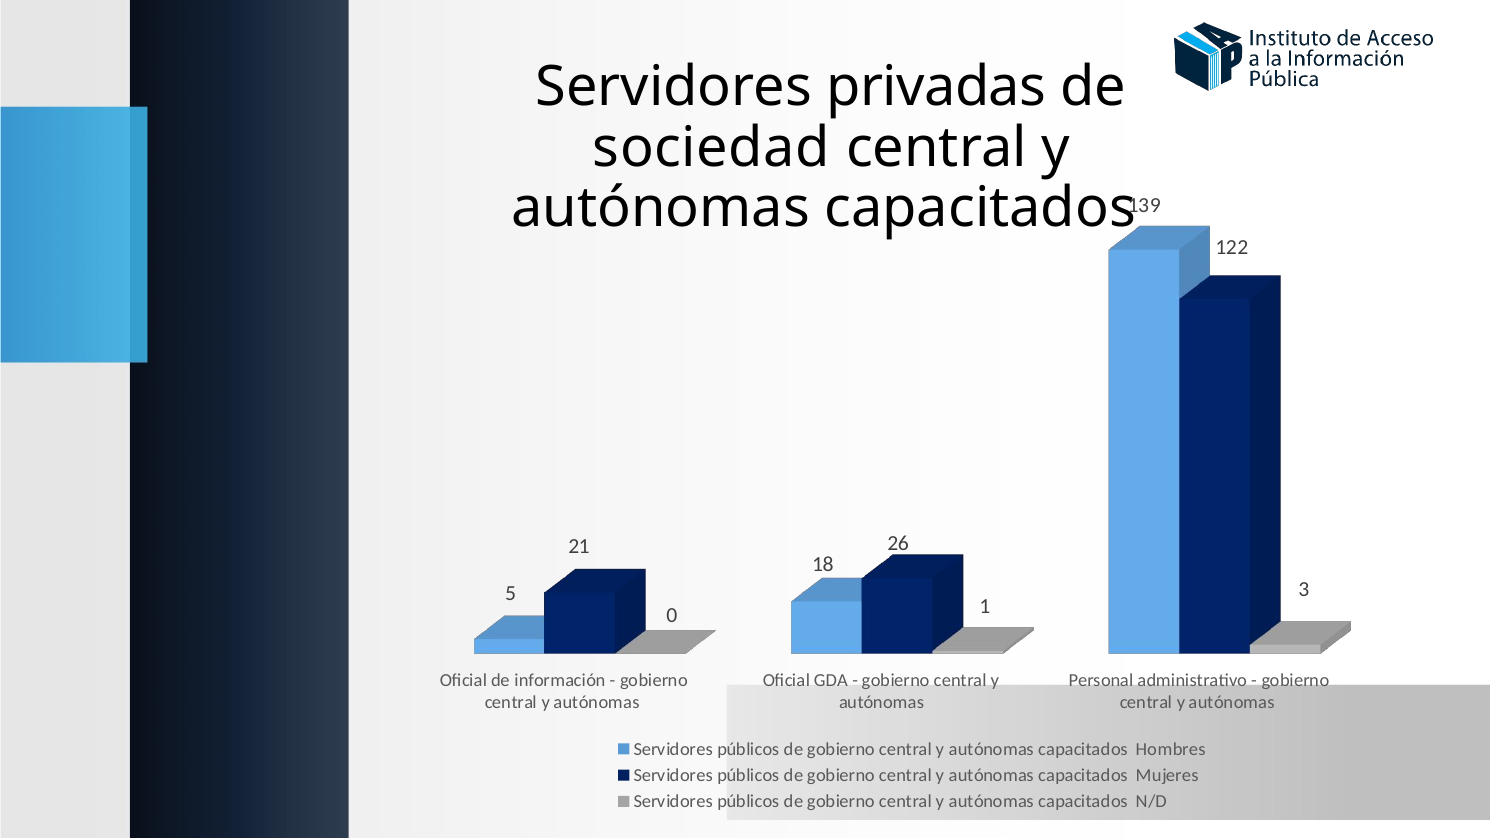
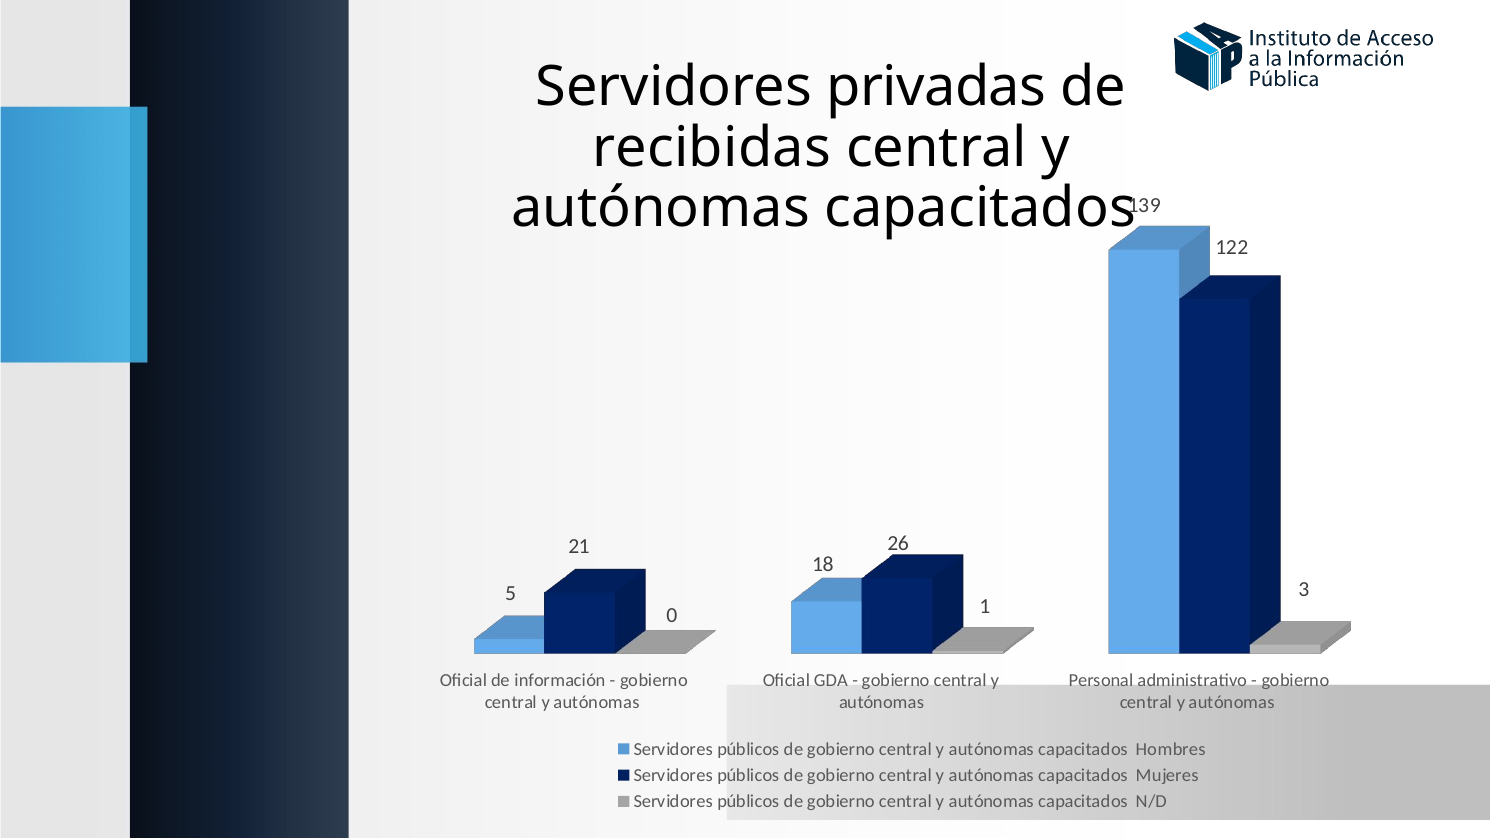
sociedad: sociedad -> recibidas
